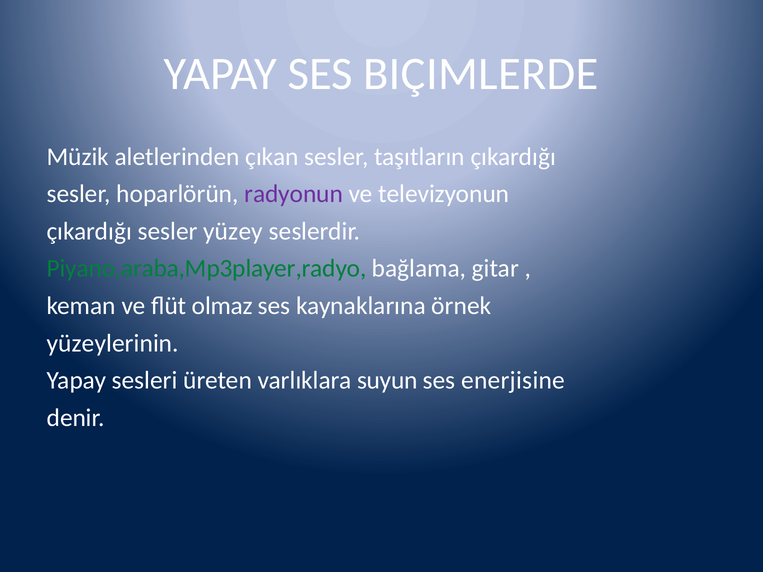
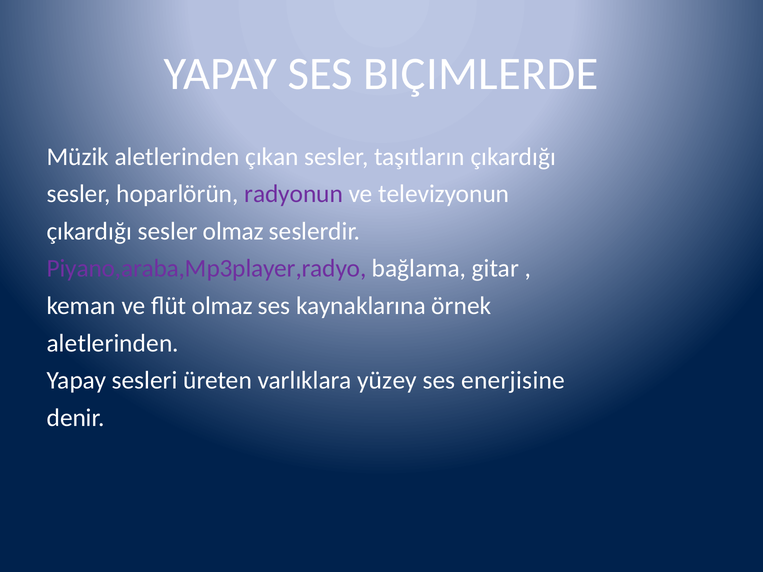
sesler yüzey: yüzey -> olmaz
Piyano,araba,Mp3player,radyo colour: green -> purple
yüzeylerinin at (113, 343): yüzeylerinin -> aletlerinden
suyun: suyun -> yüzey
